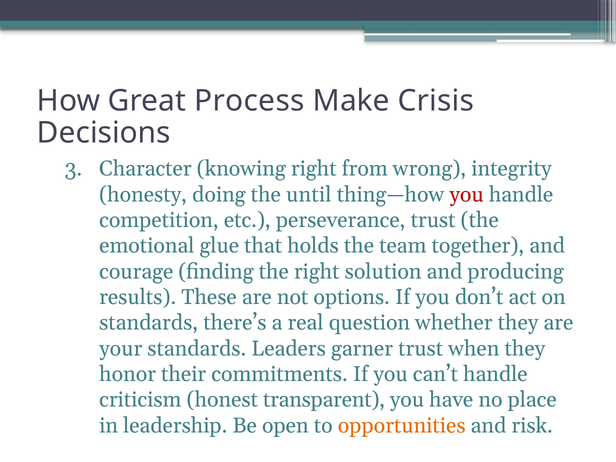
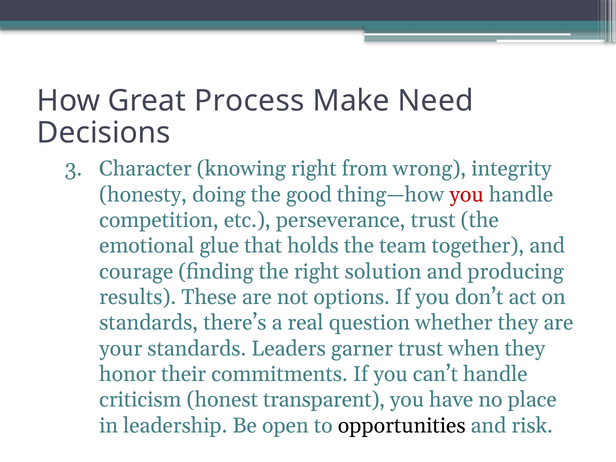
Crisis: Crisis -> Need
until: until -> good
opportunities colour: orange -> black
